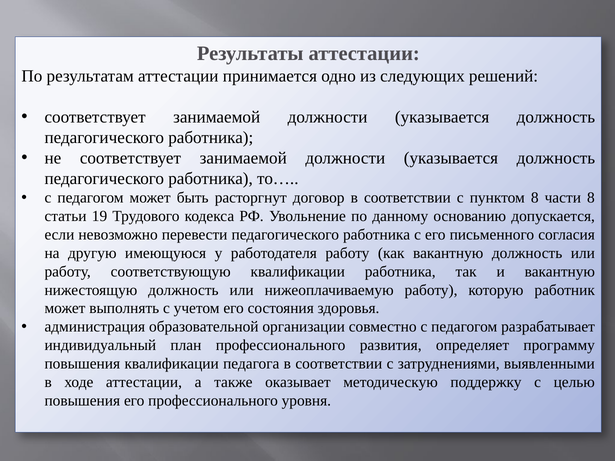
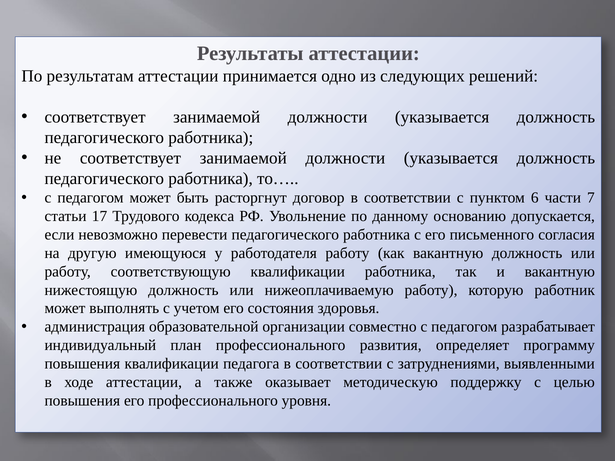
пунктом 8: 8 -> 6
части 8: 8 -> 7
19: 19 -> 17
